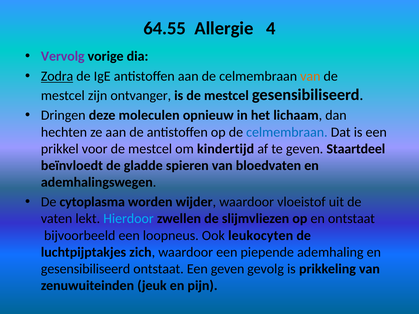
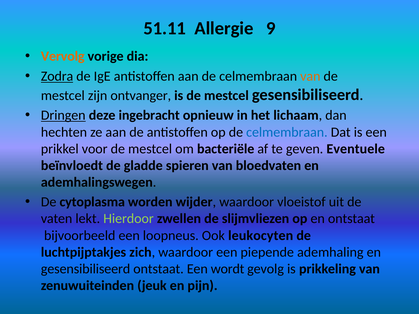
64.55: 64.55 -> 51.11
4: 4 -> 9
Vervolg colour: purple -> orange
Dringen underline: none -> present
moleculen: moleculen -> ingebracht
kindertijd: kindertijd -> bacteriële
Staartdeel: Staartdeel -> Eventuele
Hierdoor colour: light blue -> light green
Een geven: geven -> wordt
